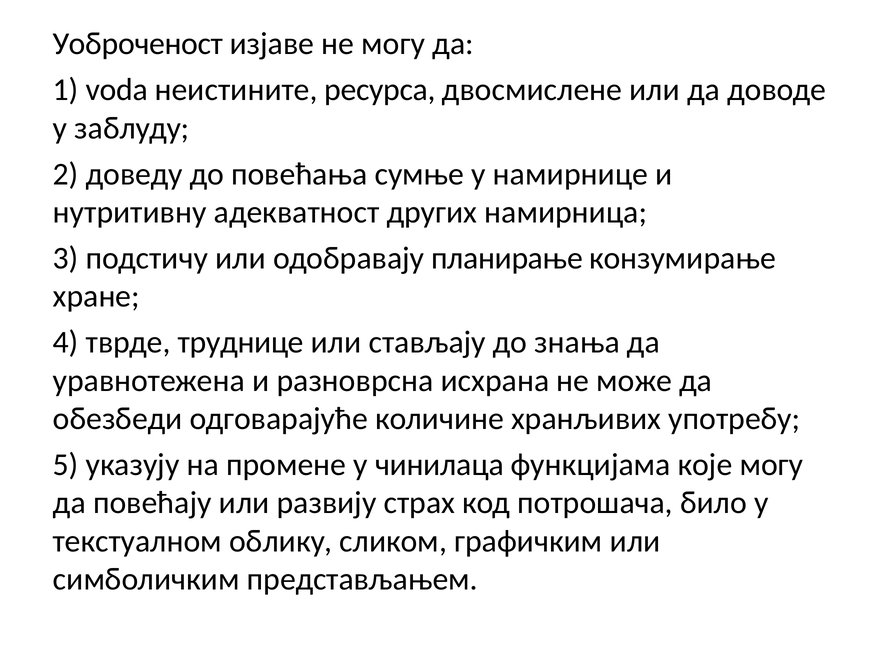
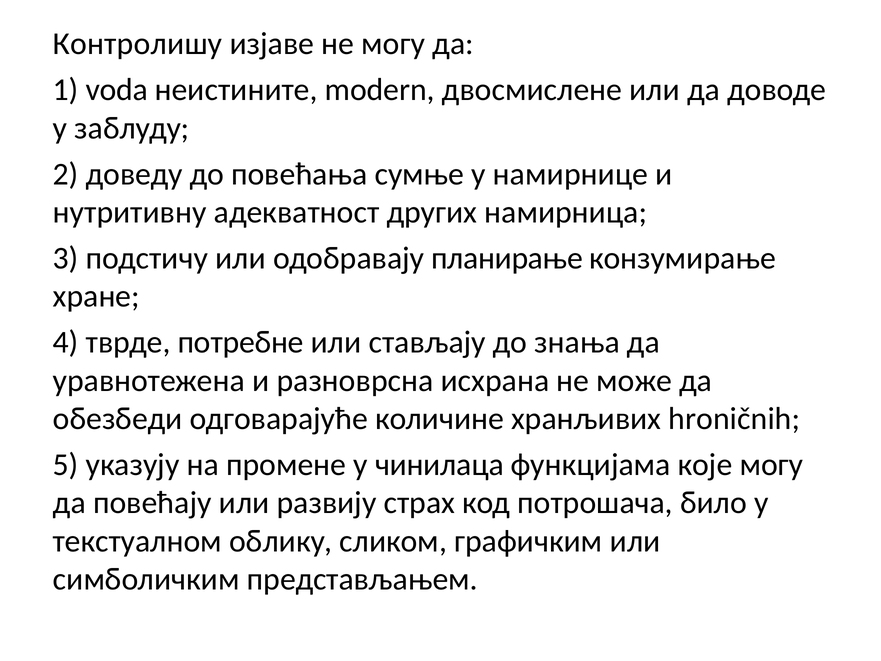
Уоброченост: Уоброченост -> Контролишу
ресурса: ресурса -> modern
труднице: труднице -> потребне
употребу: употребу -> hroničnih
